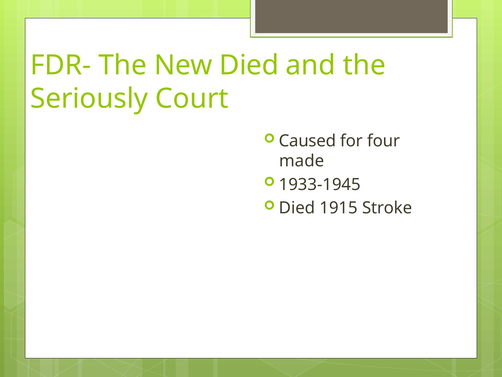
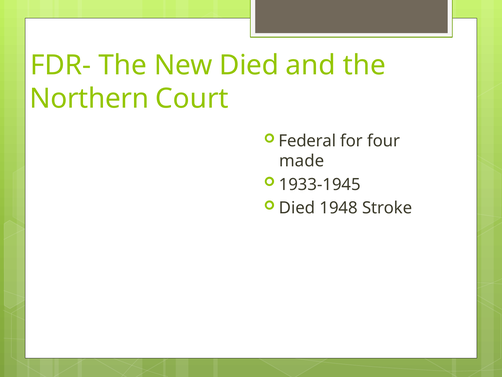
Seriously: Seriously -> Northern
Caused: Caused -> Federal
1915: 1915 -> 1948
